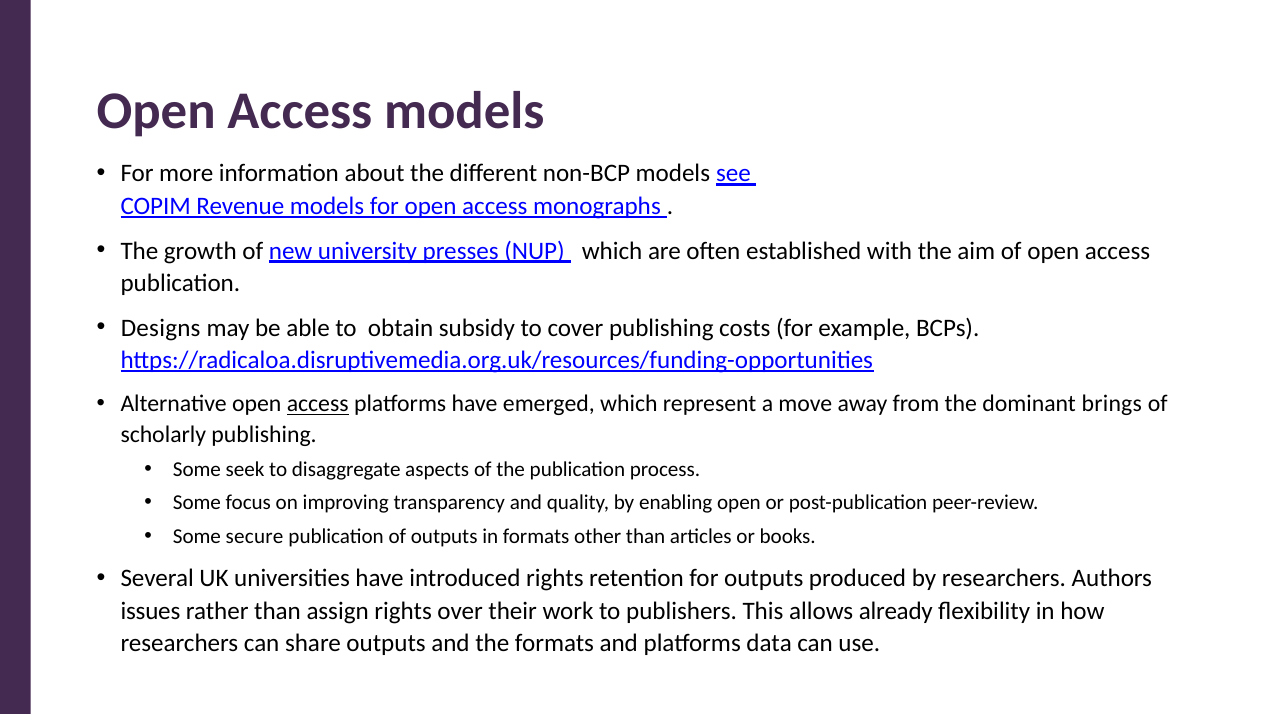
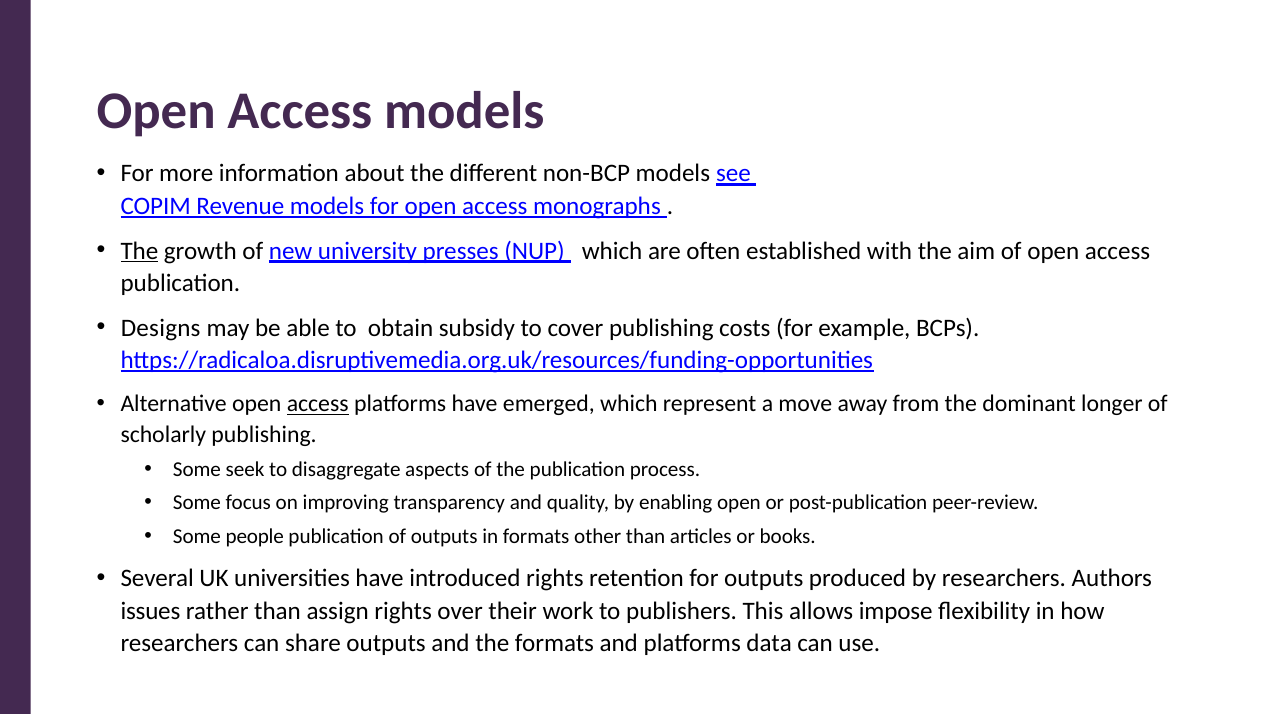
The at (139, 251) underline: none -> present
brings: brings -> longer
secure: secure -> people
already: already -> impose
